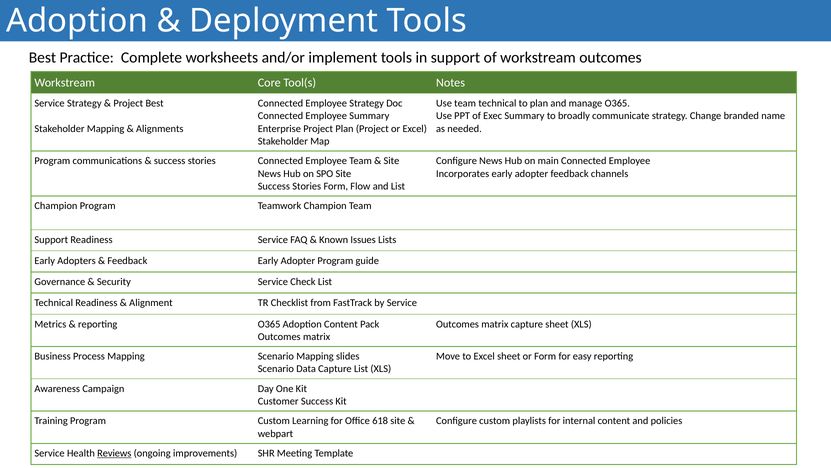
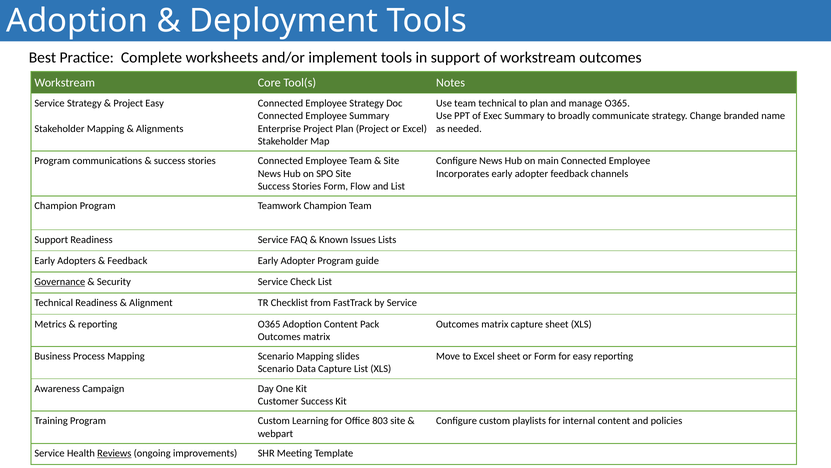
Project Best: Best -> Easy
Governance underline: none -> present
618: 618 -> 803
